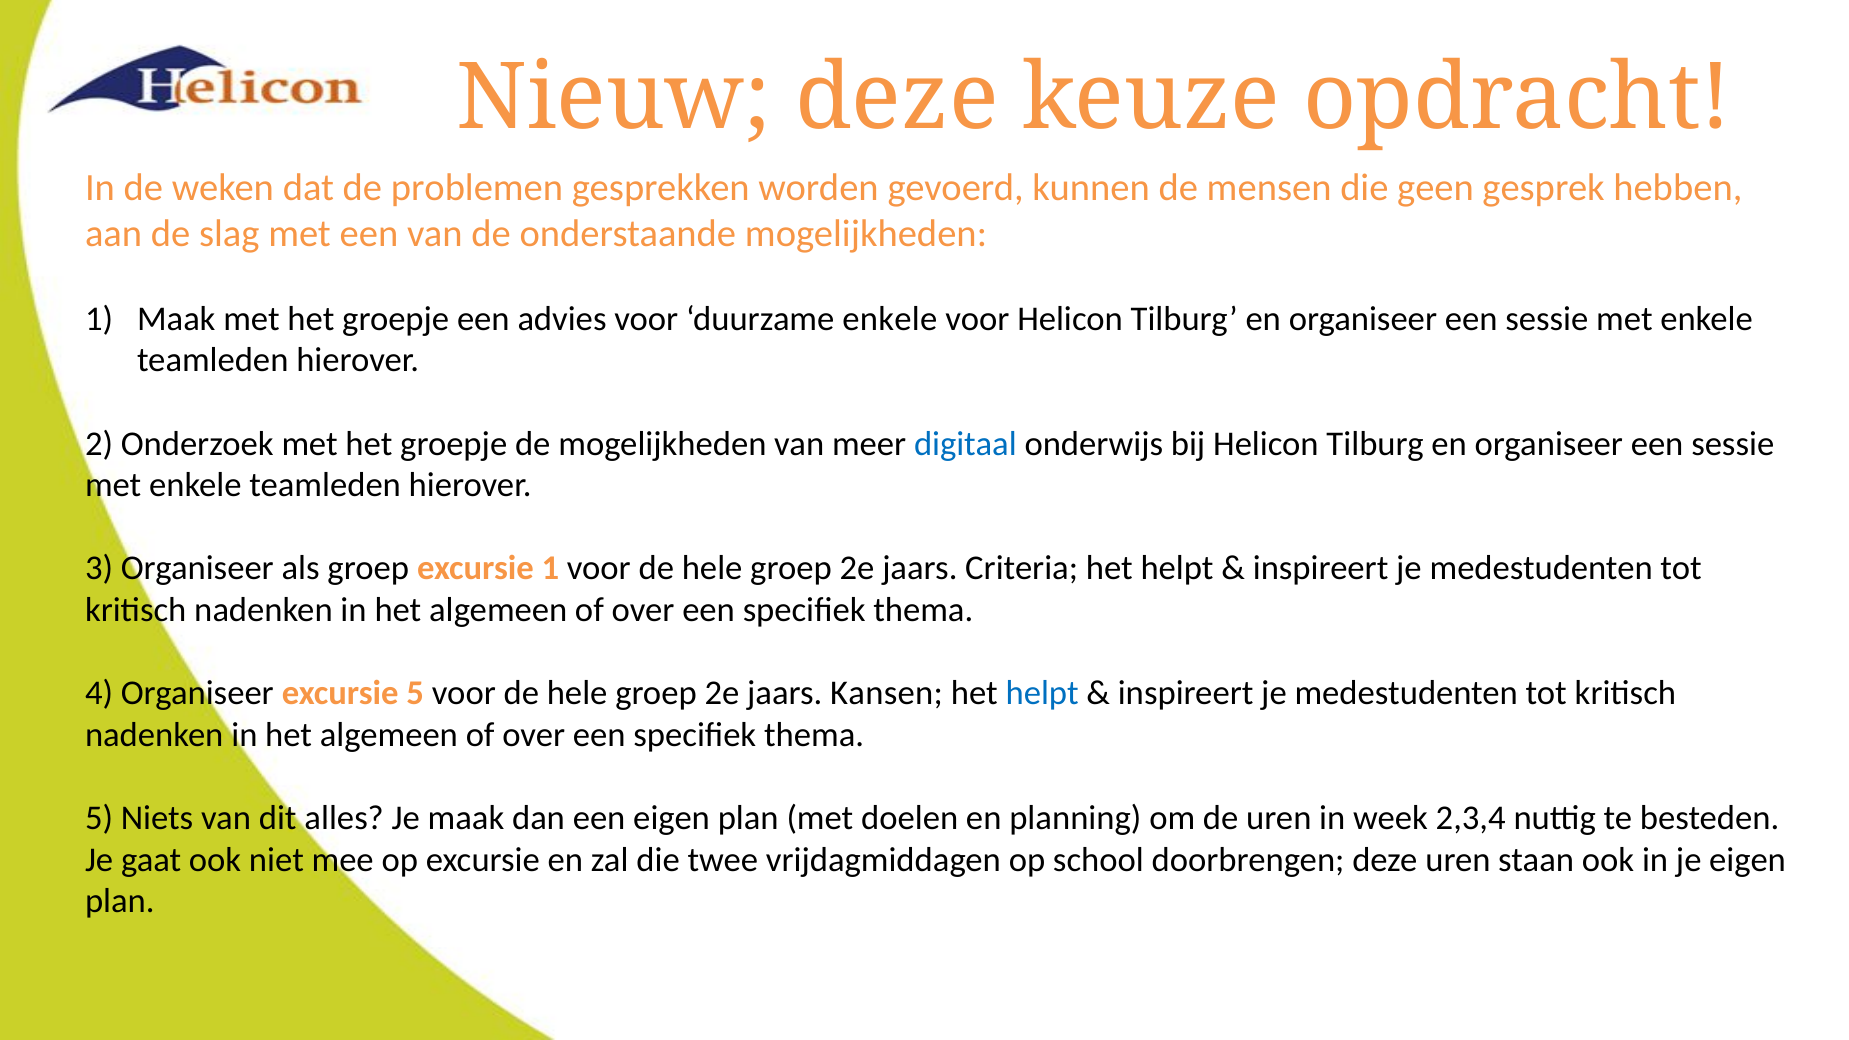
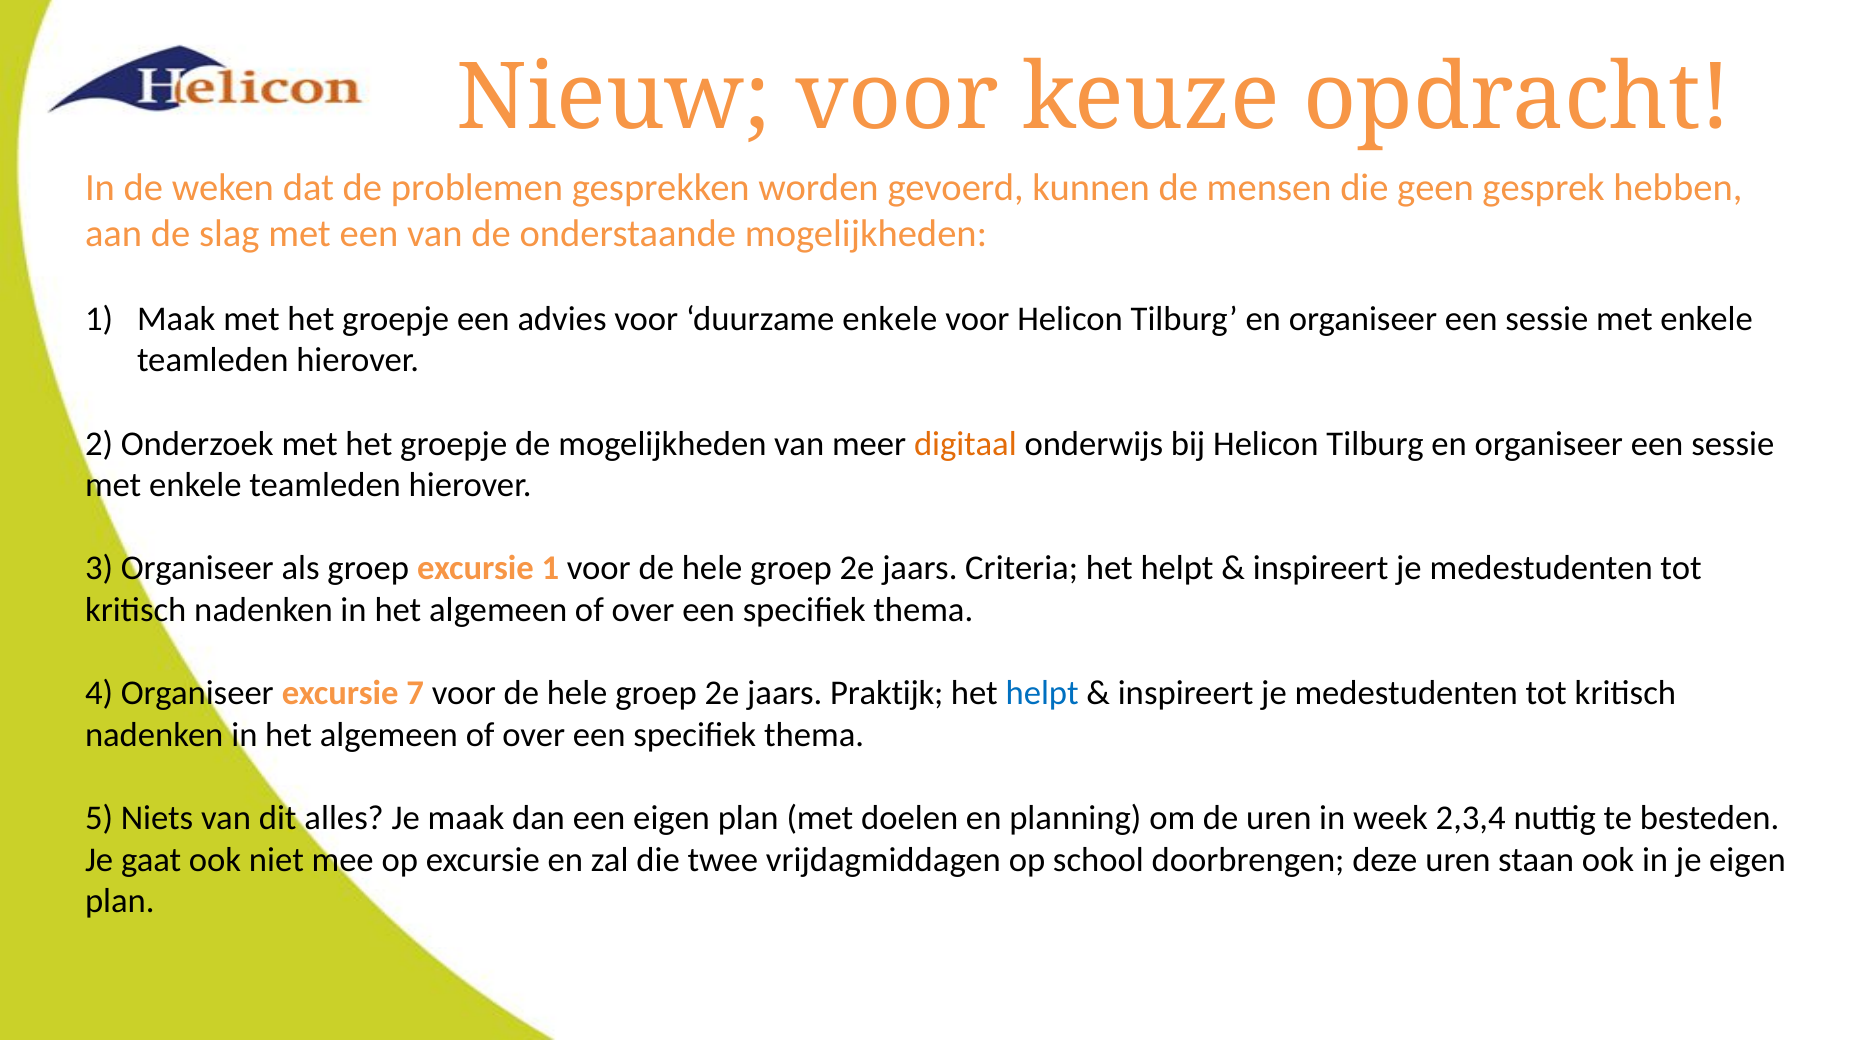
Nieuw deze: deze -> voor
digitaal colour: blue -> orange
excursie 5: 5 -> 7
Kansen: Kansen -> Praktijk
